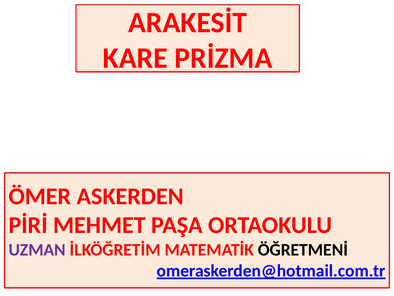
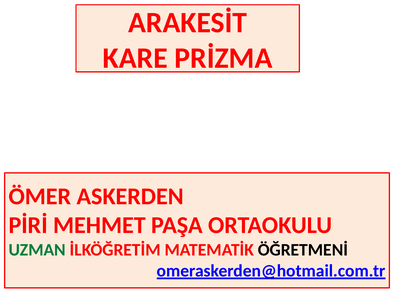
UZMAN colour: purple -> green
